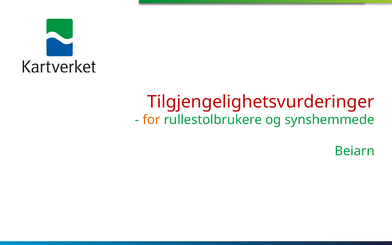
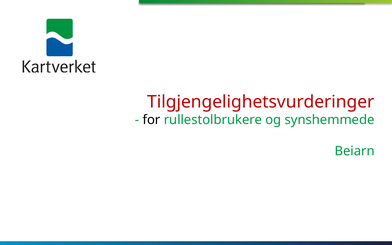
for colour: orange -> black
